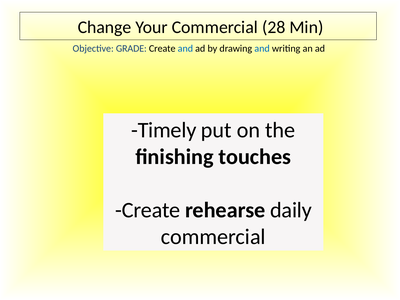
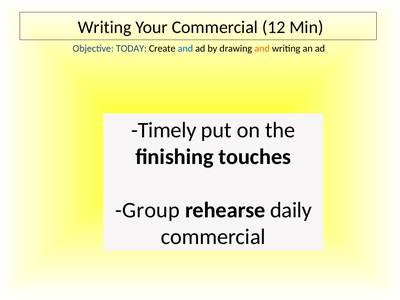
Change at (105, 27): Change -> Writing
28: 28 -> 12
GRADE: GRADE -> TODAY
and at (262, 49) colour: blue -> orange
Create at (148, 210): Create -> Group
